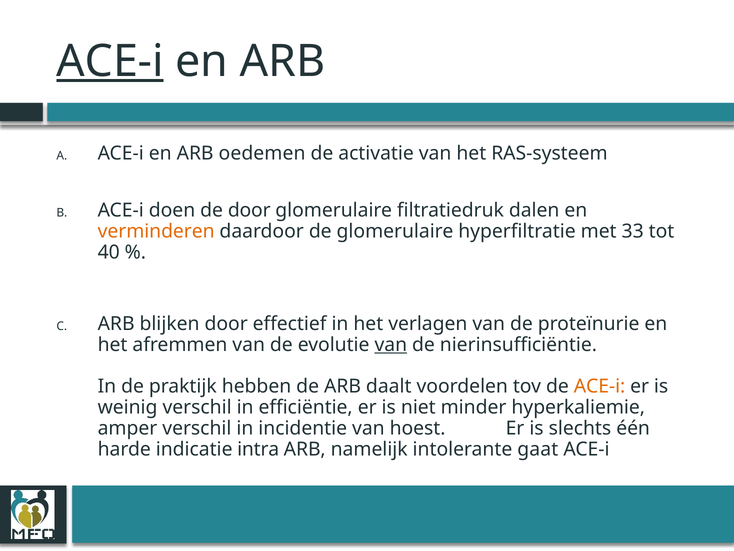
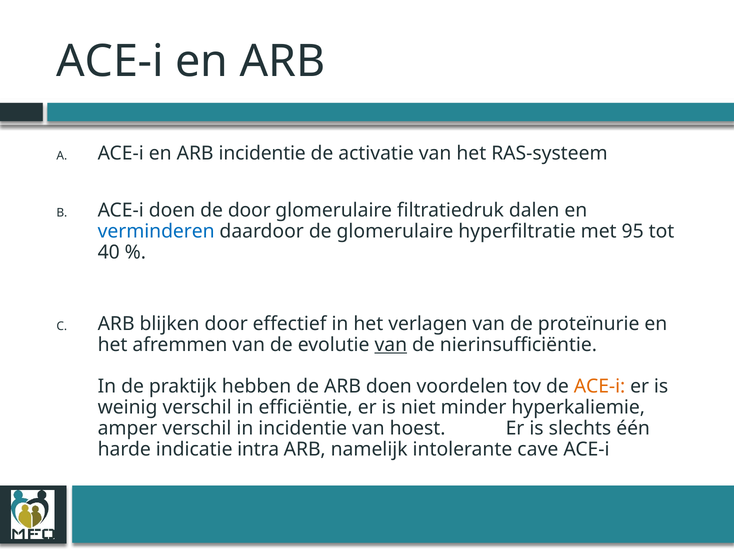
ACE-i at (110, 61) underline: present -> none
ARB oedemen: oedemen -> incidentie
verminderen colour: orange -> blue
33: 33 -> 95
ARB daalt: daalt -> doen
gaat: gaat -> cave
